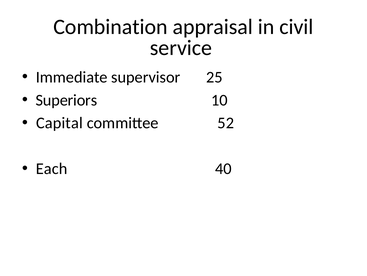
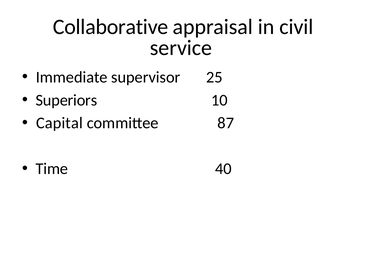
Combination: Combination -> Collaborative
52: 52 -> 87
Each: Each -> Time
